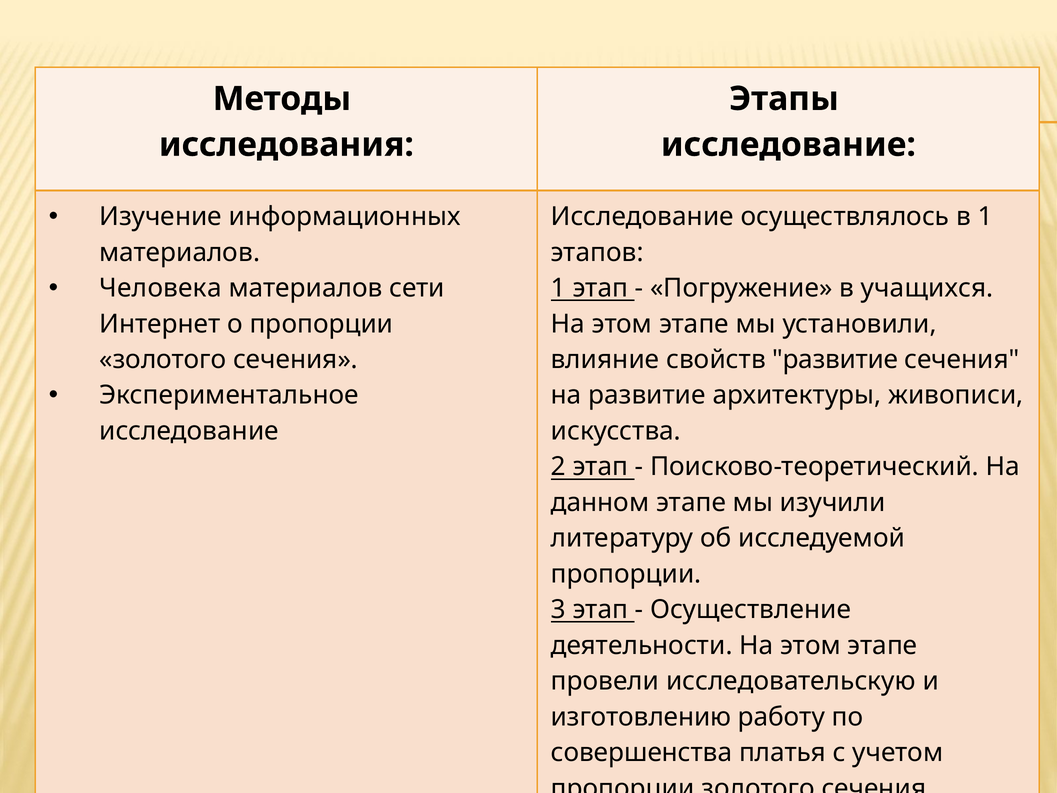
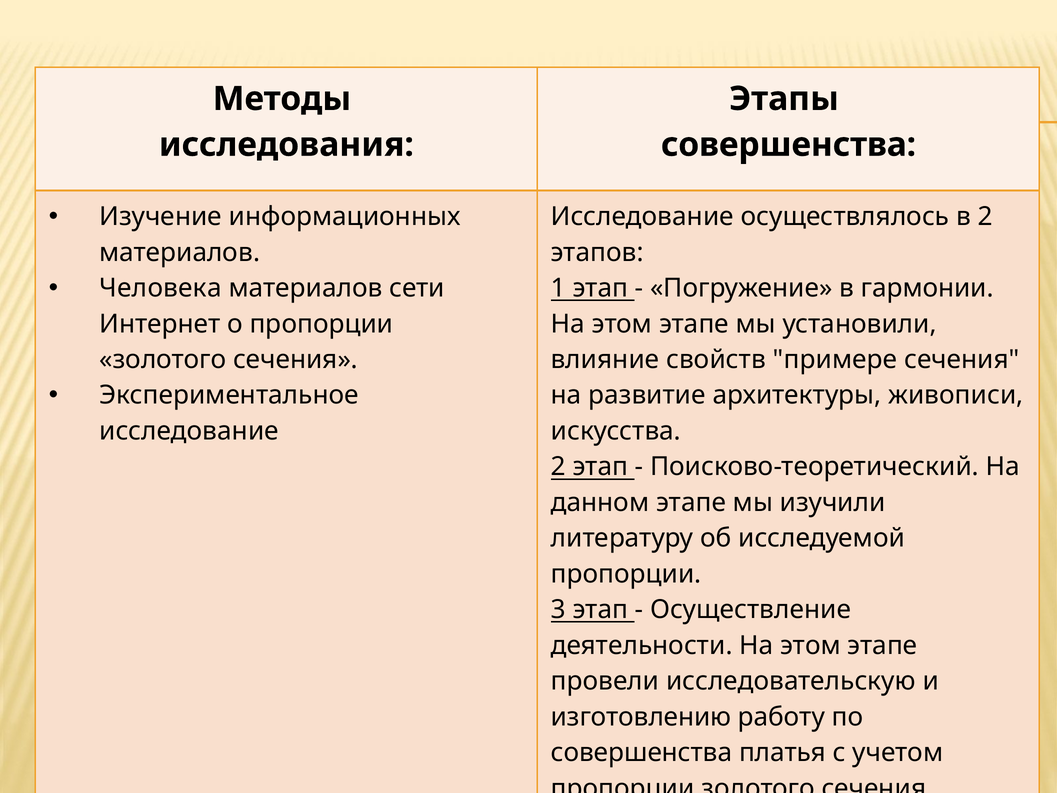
исследование at (788, 145): исследование -> совершенства
в 1: 1 -> 2
учащихся: учащихся -> гармонии
свойств развитие: развитие -> примере
